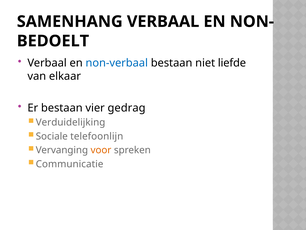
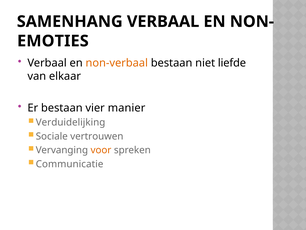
BEDOELT: BEDOELT -> EMOTIES
non-verbaal colour: blue -> orange
gedrag: gedrag -> manier
telefoonlijn: telefoonlijn -> vertrouwen
